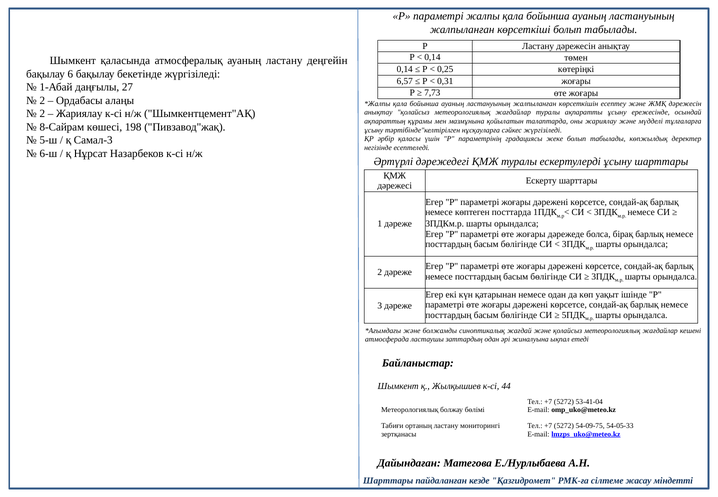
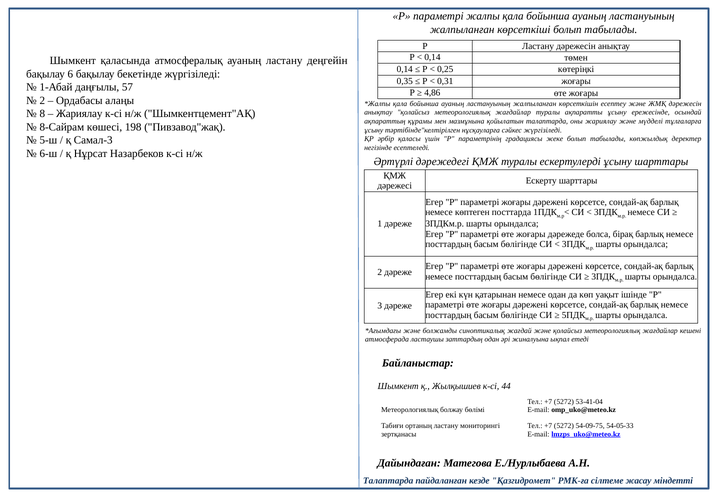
6,57: 6,57 -> 0,35
27: 27 -> 57
7,73: 7,73 -> 4,86
2 at (42, 114): 2 -> 8
Шарттары at (388, 481): Шарттары -> Талаптарда
